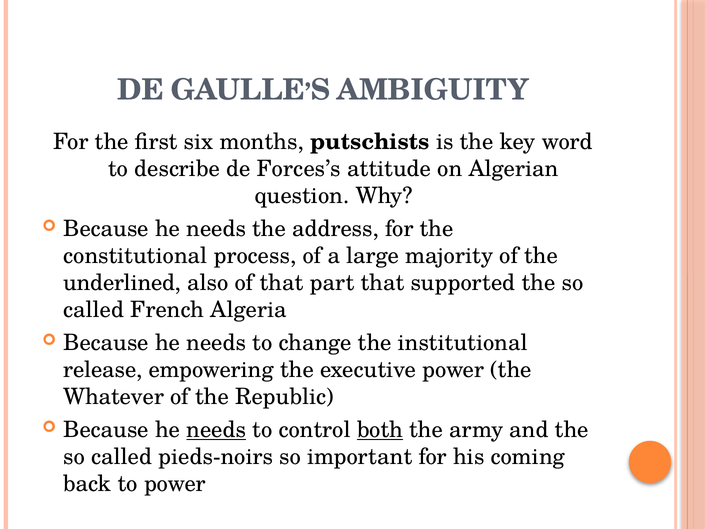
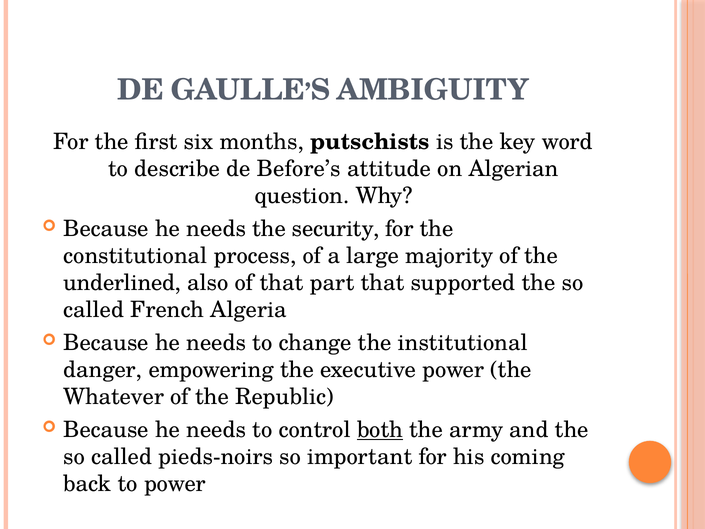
Forces’s: Forces’s -> Before’s
address: address -> security
release: release -> danger
needs at (216, 430) underline: present -> none
